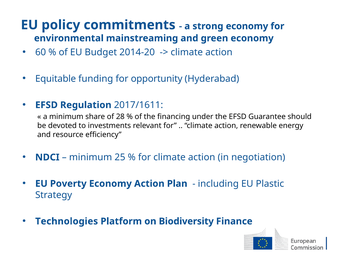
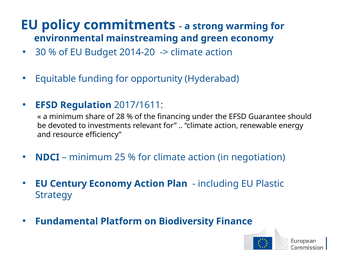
strong economy: economy -> warming
60: 60 -> 30
Poverty: Poverty -> Century
Technologies: Technologies -> Fundamental
